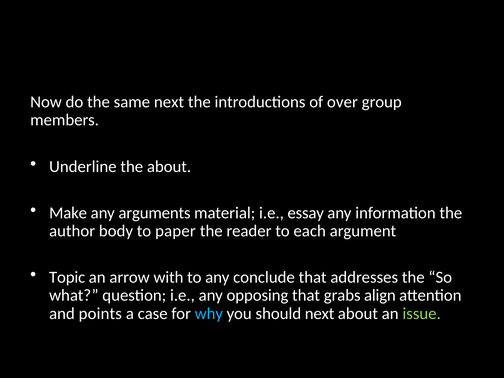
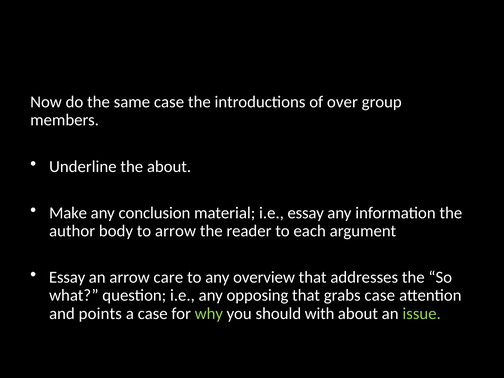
same next: next -> case
arguments: arguments -> conclusion
to paper: paper -> arrow
Topic at (67, 277): Topic -> Essay
with: with -> care
conclude: conclude -> overview
grabs align: align -> case
why colour: light blue -> light green
should next: next -> with
